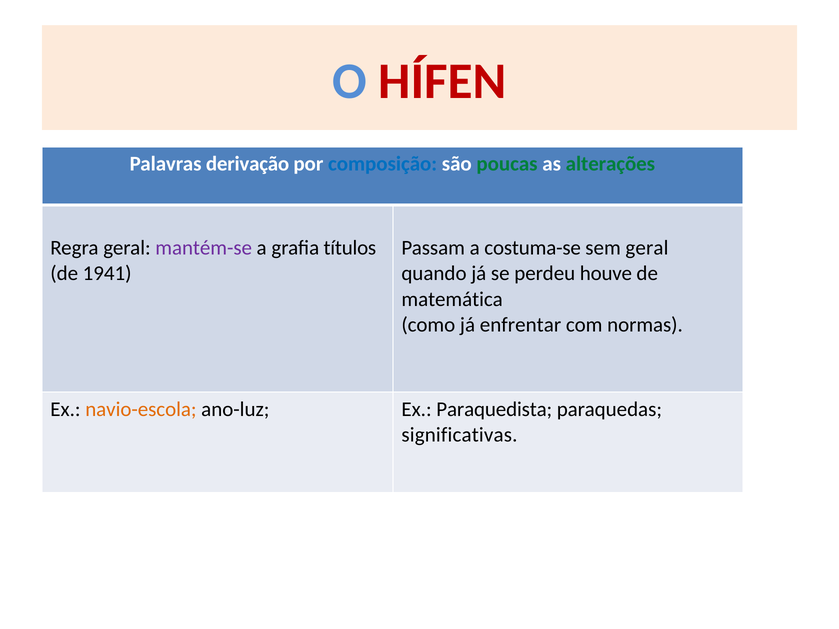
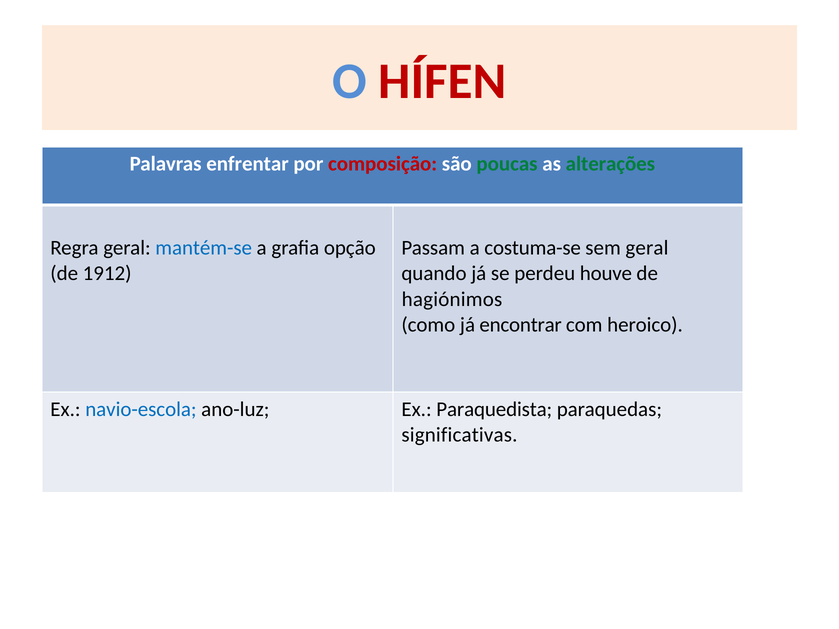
derivação: derivação -> enfrentar
composição colour: blue -> red
mantém-se colour: purple -> blue
títulos: títulos -> opção
1941: 1941 -> 1912
matemática: matemática -> hagiónimos
enfrentar: enfrentar -> encontrar
normas: normas -> heroico
navio-escola colour: orange -> blue
